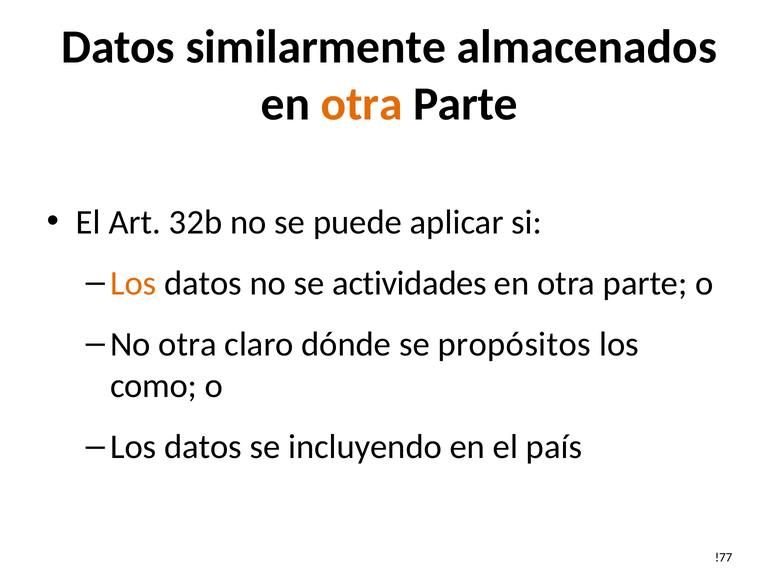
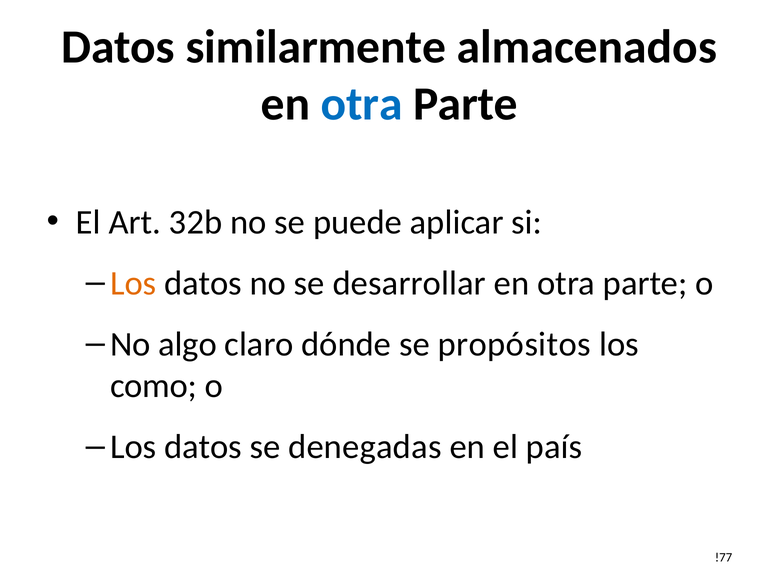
otra at (362, 104) colour: orange -> blue
actividades: actividades -> desarrollar
No otra: otra -> algo
incluyendo: incluyendo -> denegadas
